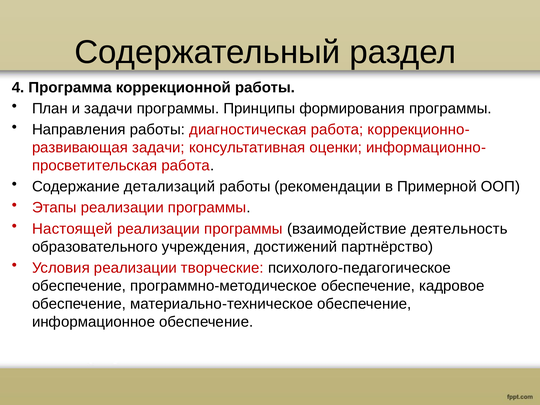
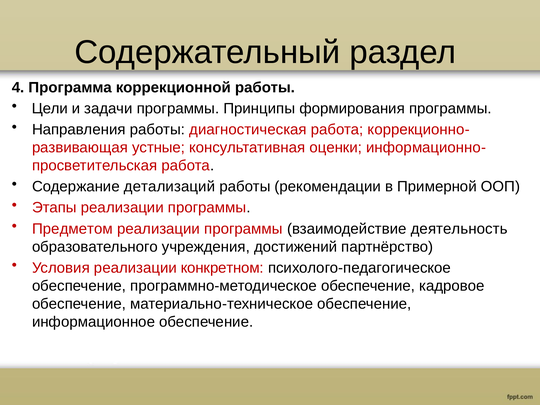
План: План -> Цели
задачи at (159, 148): задачи -> устные
Настоящей: Настоящей -> Предметом
творческие: творческие -> конкретном
